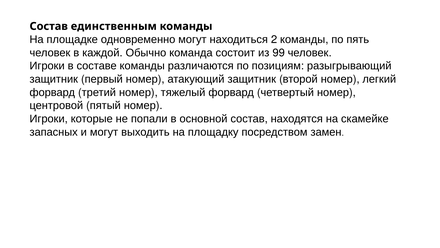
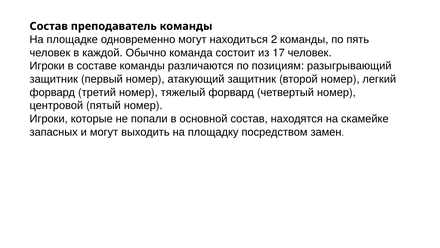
единственным: единственным -> преподаватель
99: 99 -> 17
